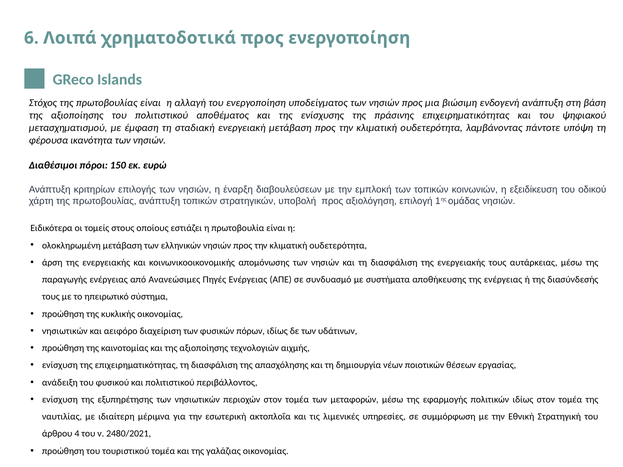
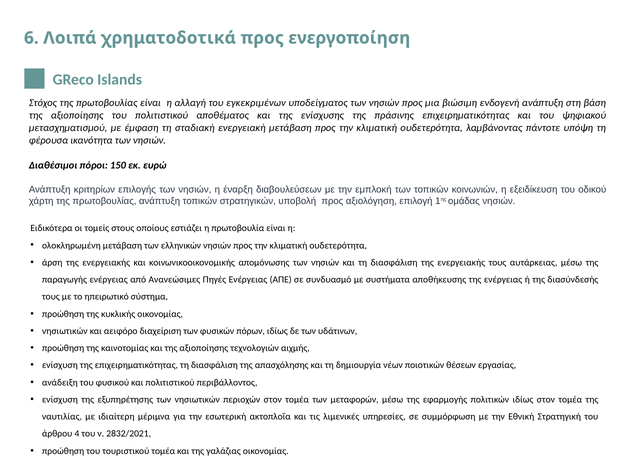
του ενεργοποίηση: ενεργοποίηση -> εγκεκριμένων
2480/2021: 2480/2021 -> 2832/2021
